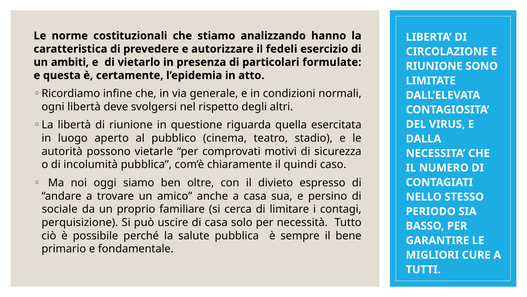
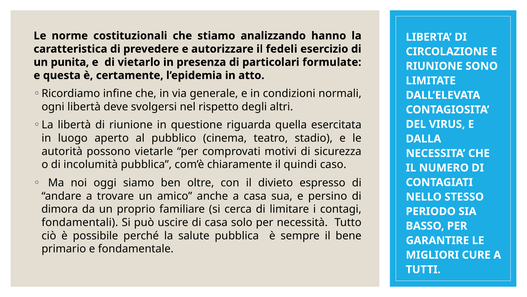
ambiti: ambiti -> punita
sociale: sociale -> dimora
perquisizione: perquisizione -> fondamentali
